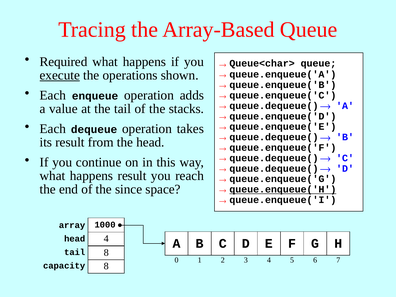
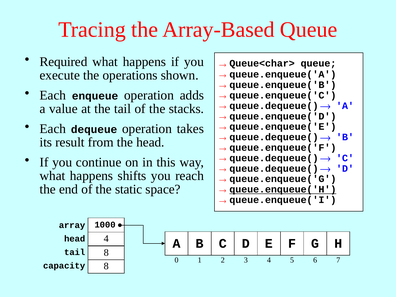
execute underline: present -> none
happens result: result -> shifts
since: since -> static
